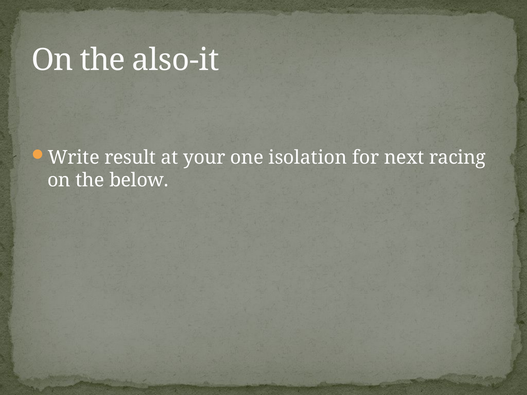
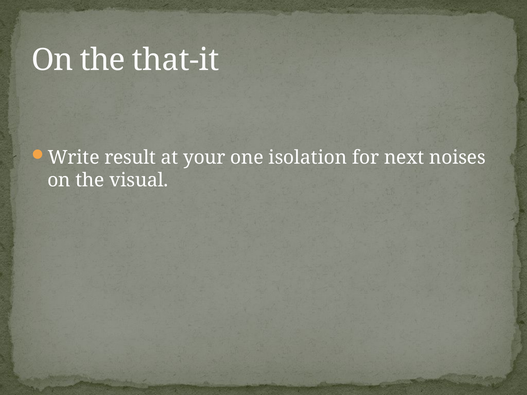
also-it: also-it -> that-it
racing: racing -> noises
below: below -> visual
